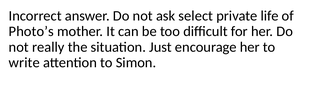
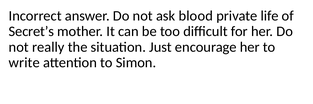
select: select -> blood
Photo’s: Photo’s -> Secret’s
